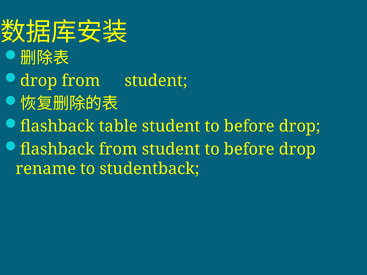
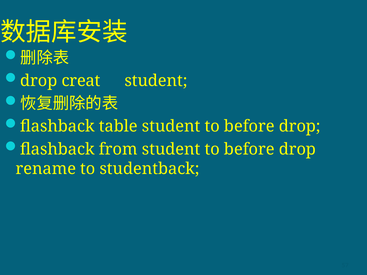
drop from: from -> creat
